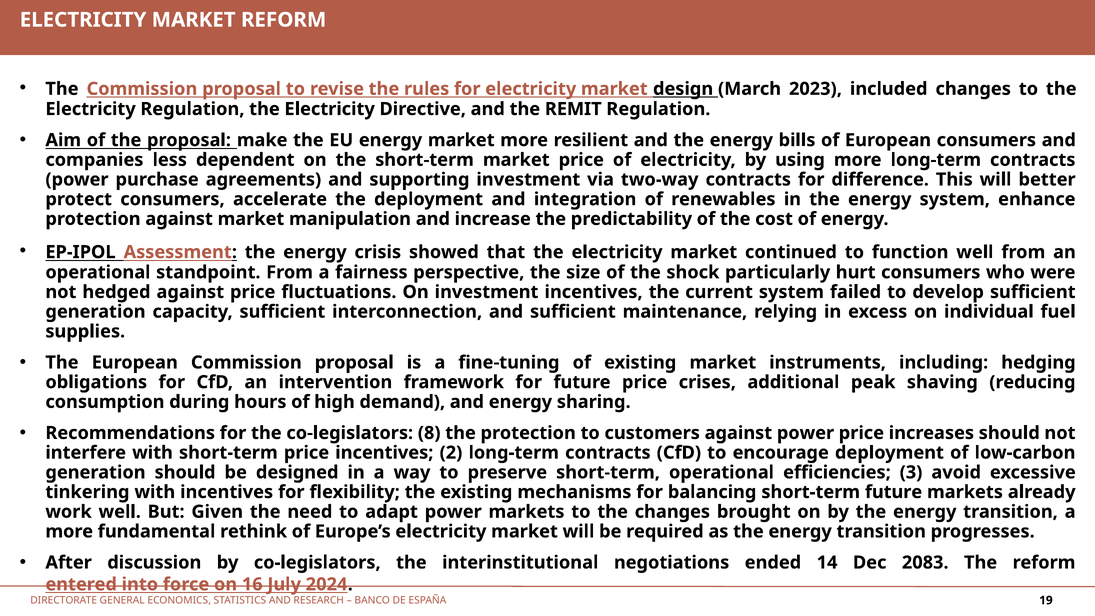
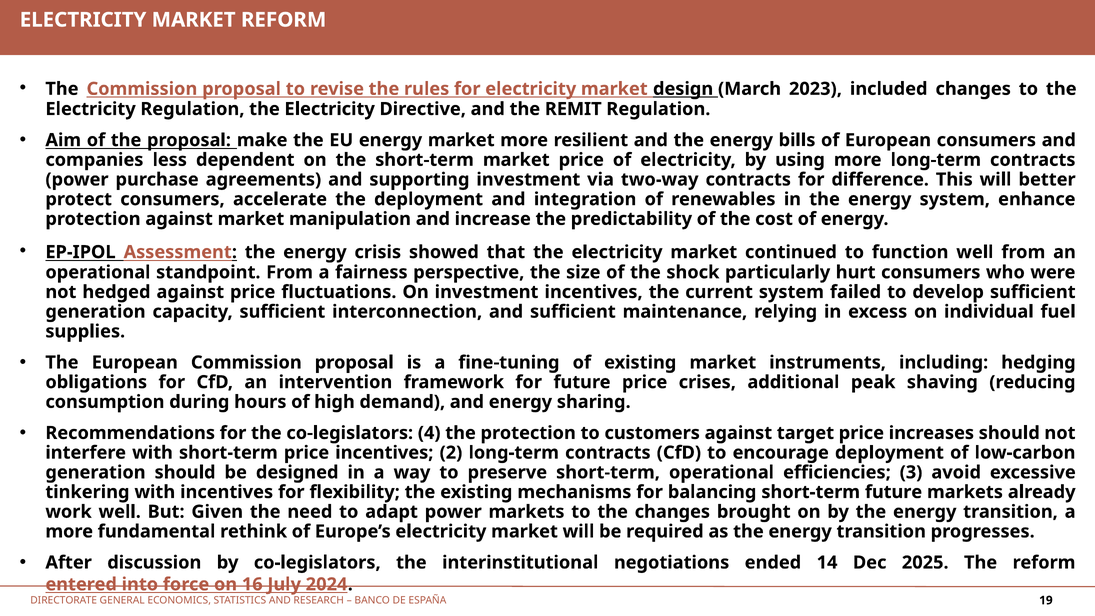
8: 8 -> 4
against power: power -> target
2083: 2083 -> 2025
